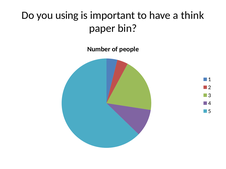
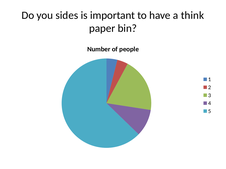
using: using -> sides
